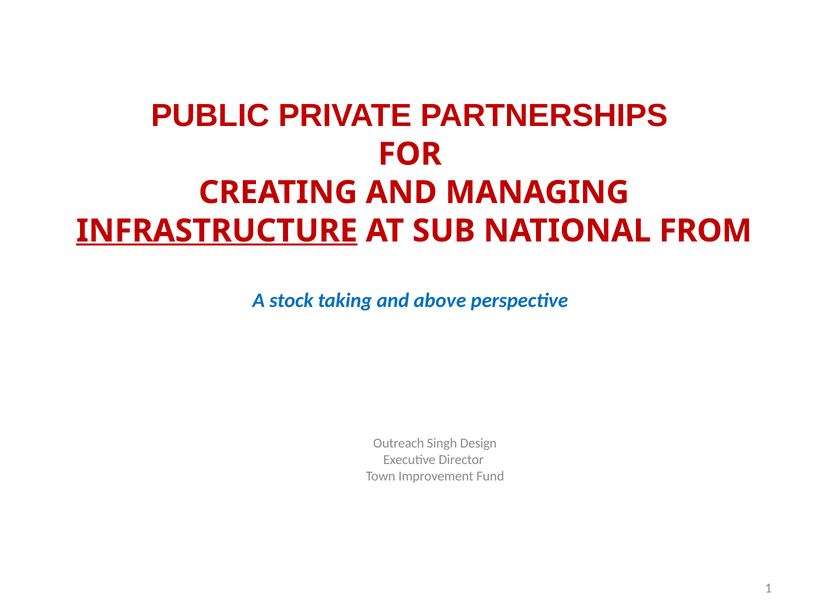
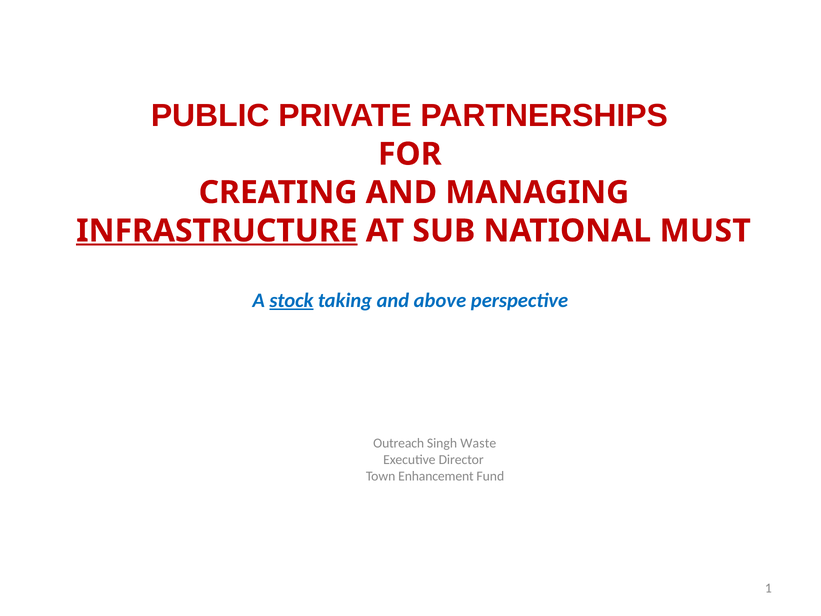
FROM: FROM -> MUST
stock underline: none -> present
Design: Design -> Waste
Improvement: Improvement -> Enhancement
